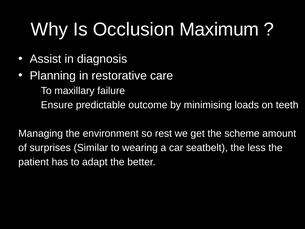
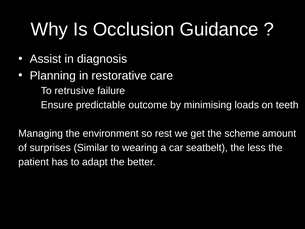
Maximum: Maximum -> Guidance
maxillary: maxillary -> retrusive
